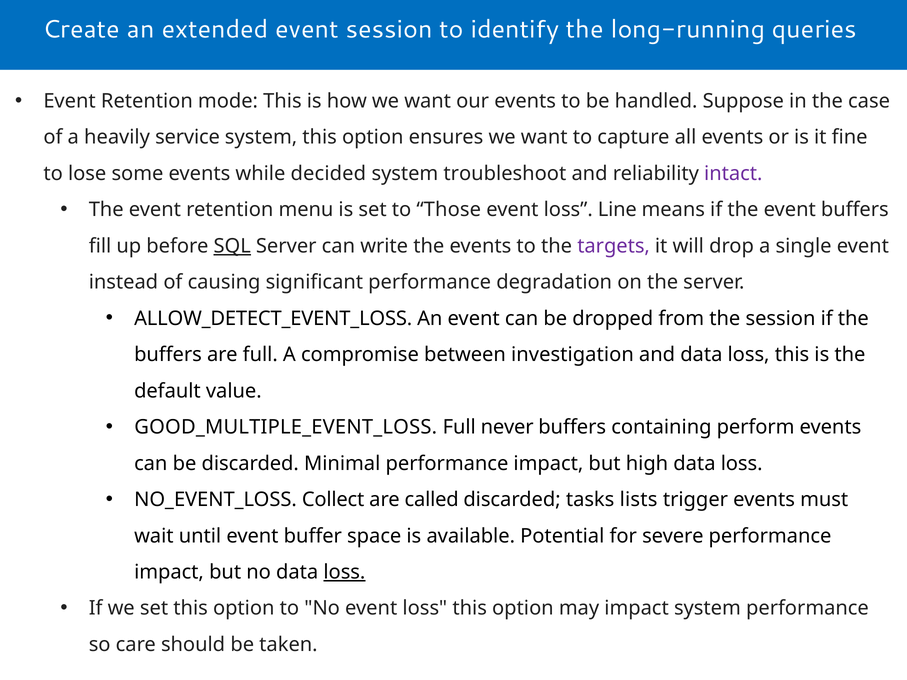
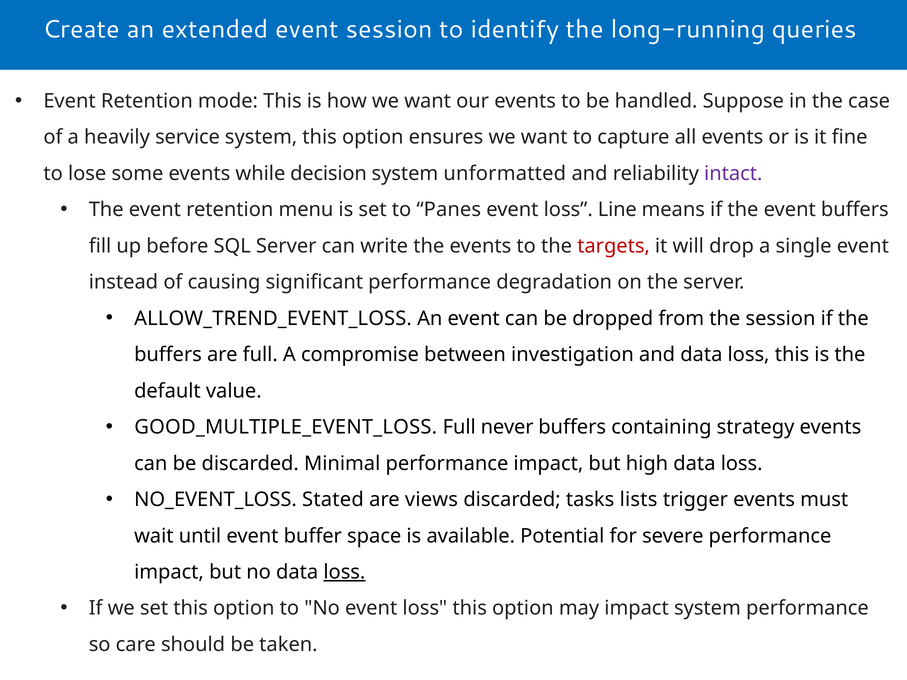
decided: decided -> decision
troubleshoot: troubleshoot -> unformatted
Those: Those -> Panes
SQL underline: present -> none
targets colour: purple -> red
ALLOW_DETECT_EVENT_LOSS: ALLOW_DETECT_EVENT_LOSS -> ALLOW_TREND_EVENT_LOSS
perform: perform -> strategy
Collect: Collect -> Stated
called: called -> views
